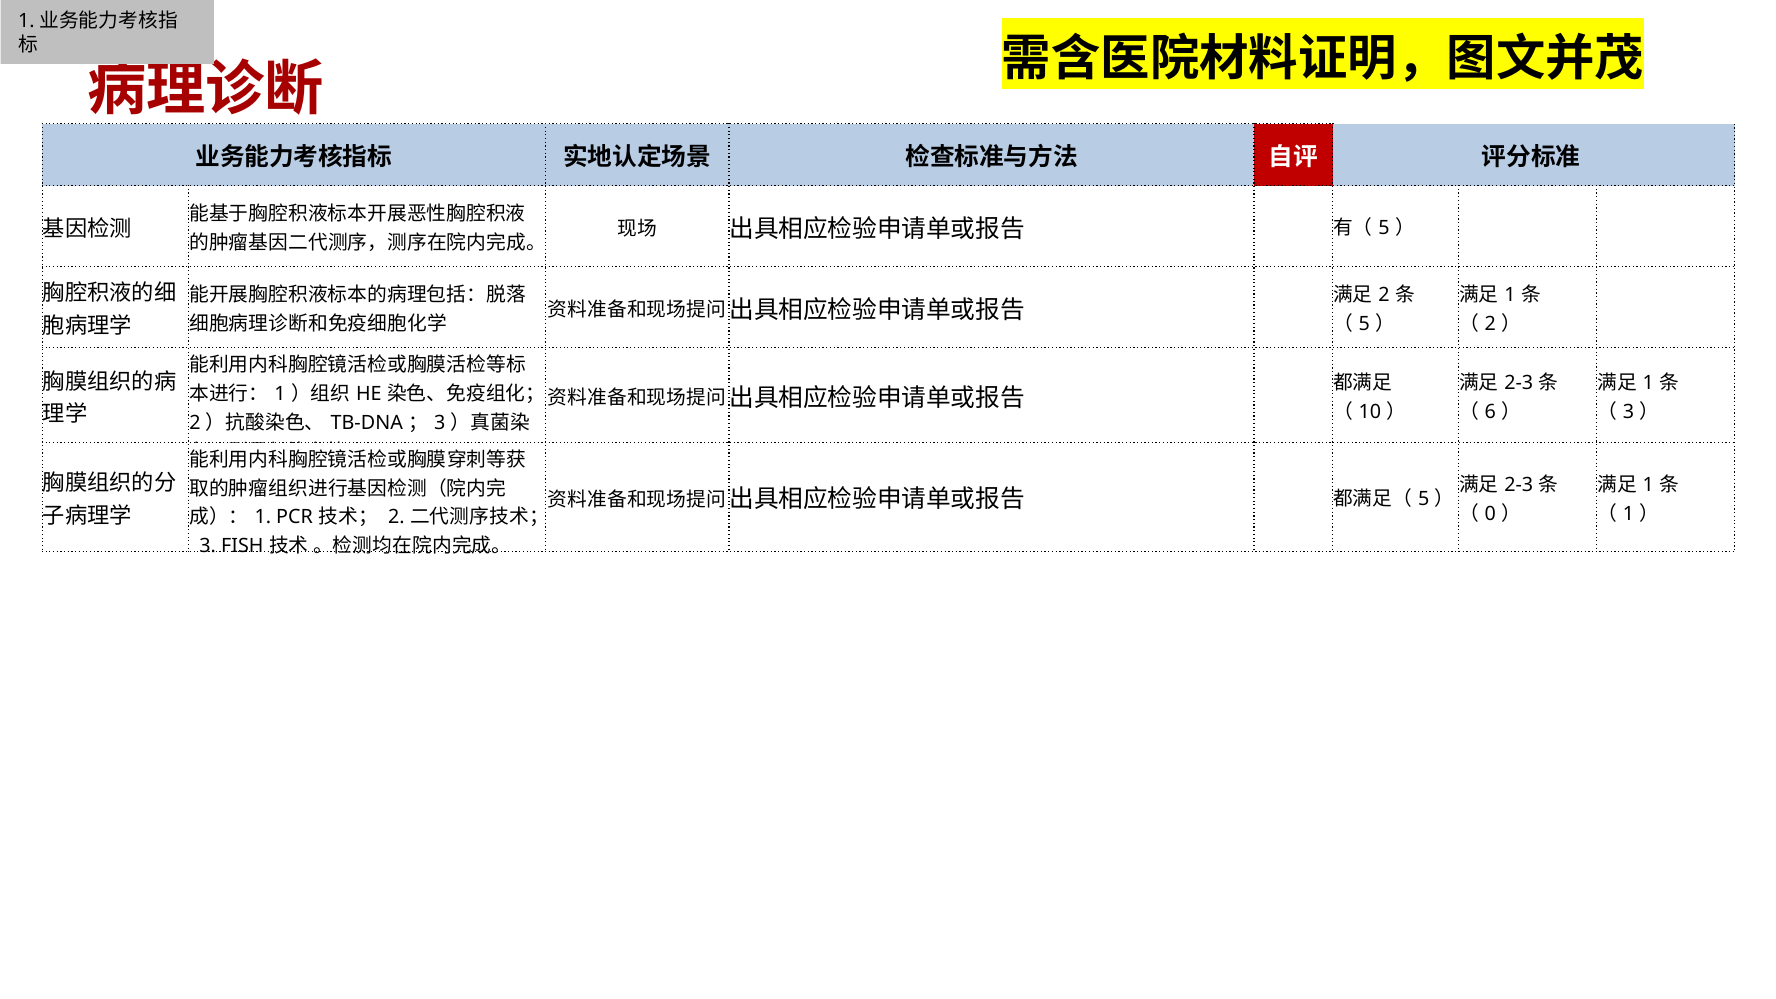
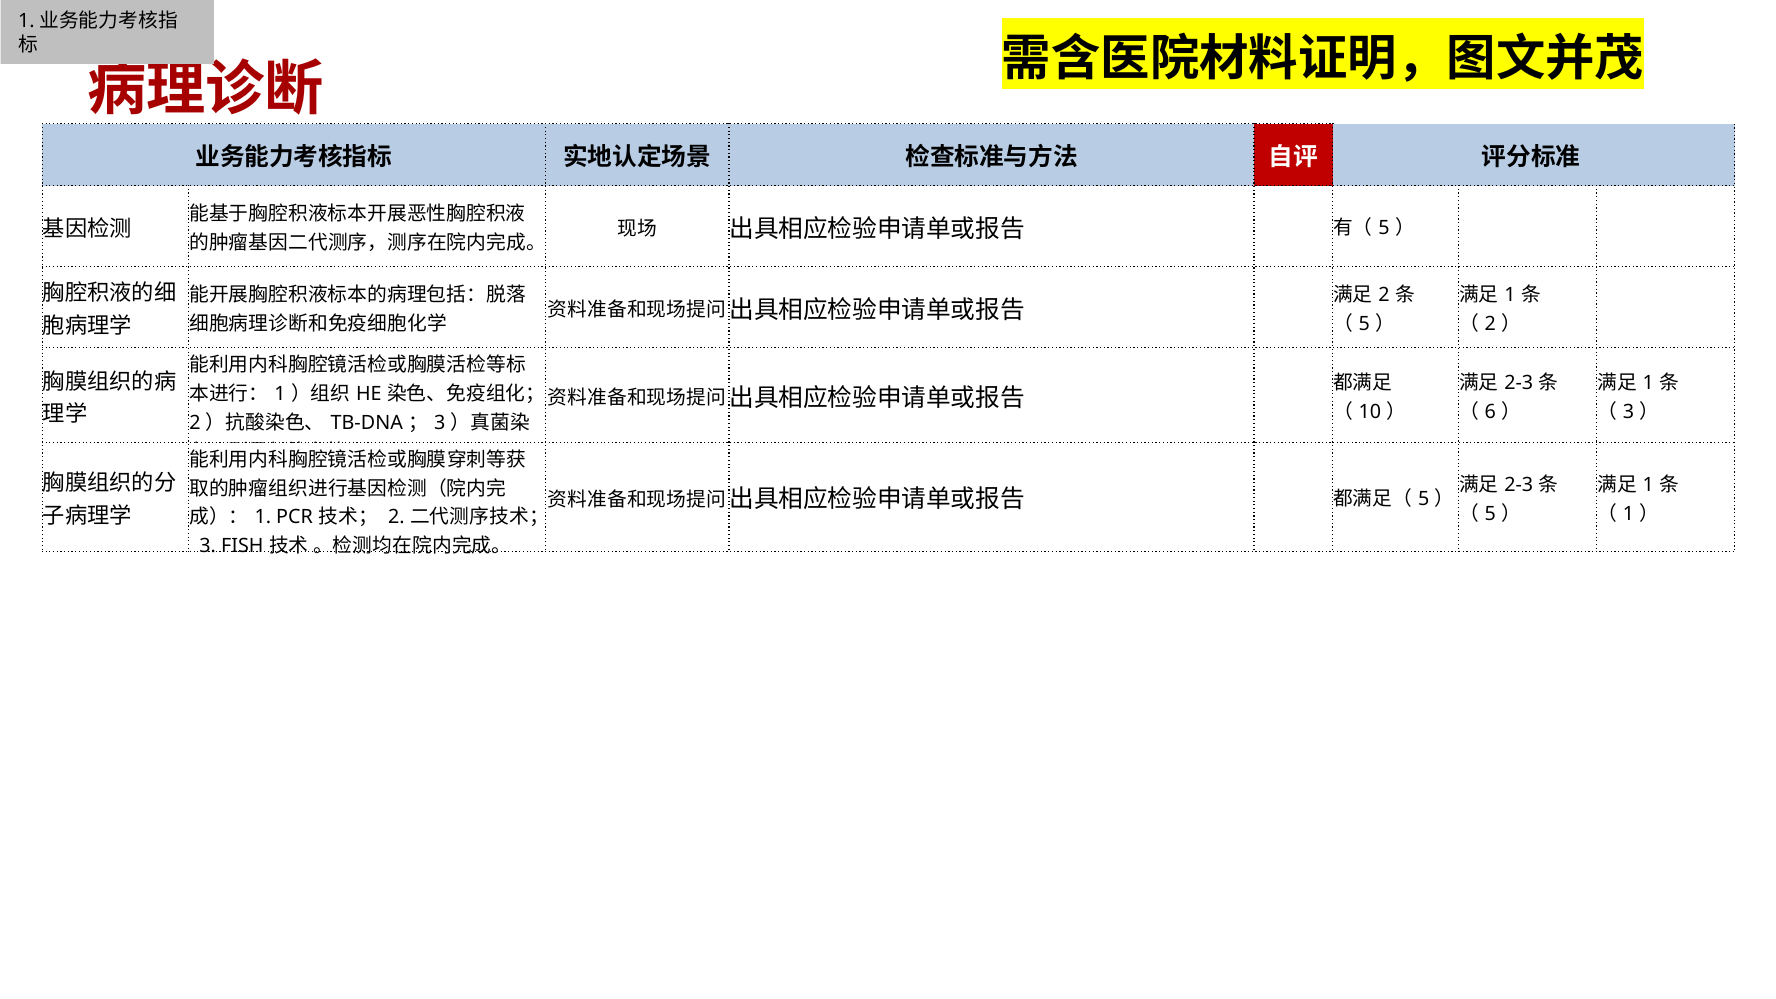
0 at (1490, 514): 0 -> 5
